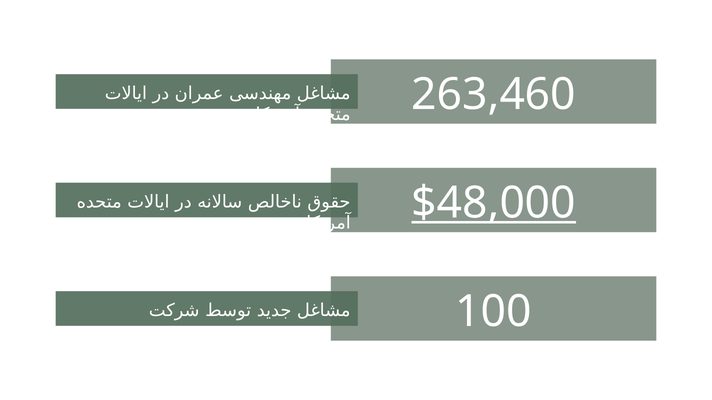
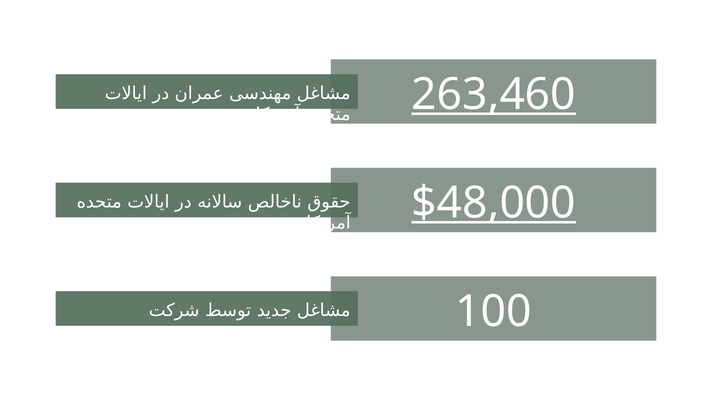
263,460 underline: none -> present
